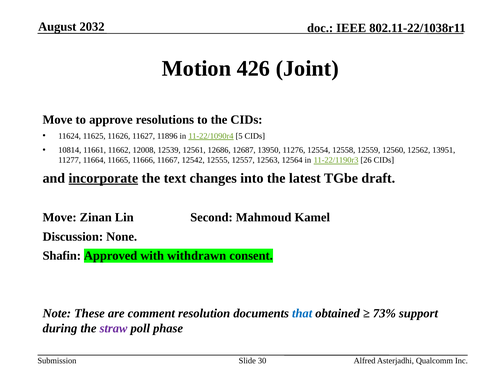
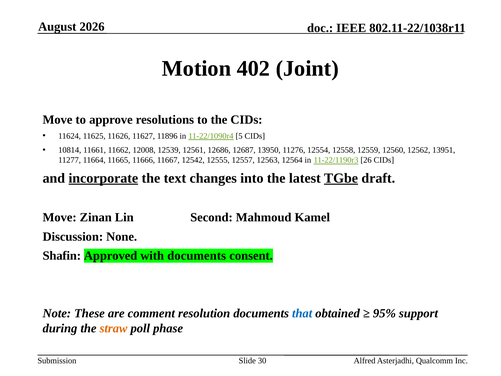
2032: 2032 -> 2026
426: 426 -> 402
TGbe underline: none -> present
with withdrawn: withdrawn -> documents
73%: 73% -> 95%
straw colour: purple -> orange
